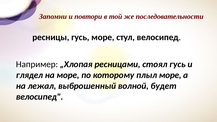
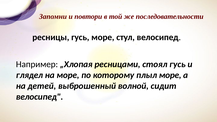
лежал: лежал -> детей
будет: будет -> сидит
